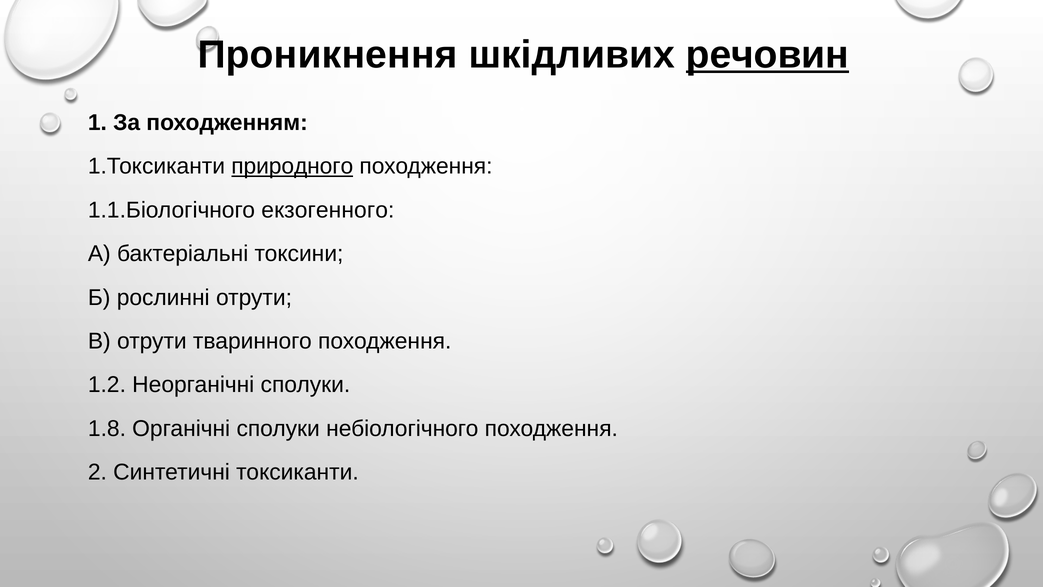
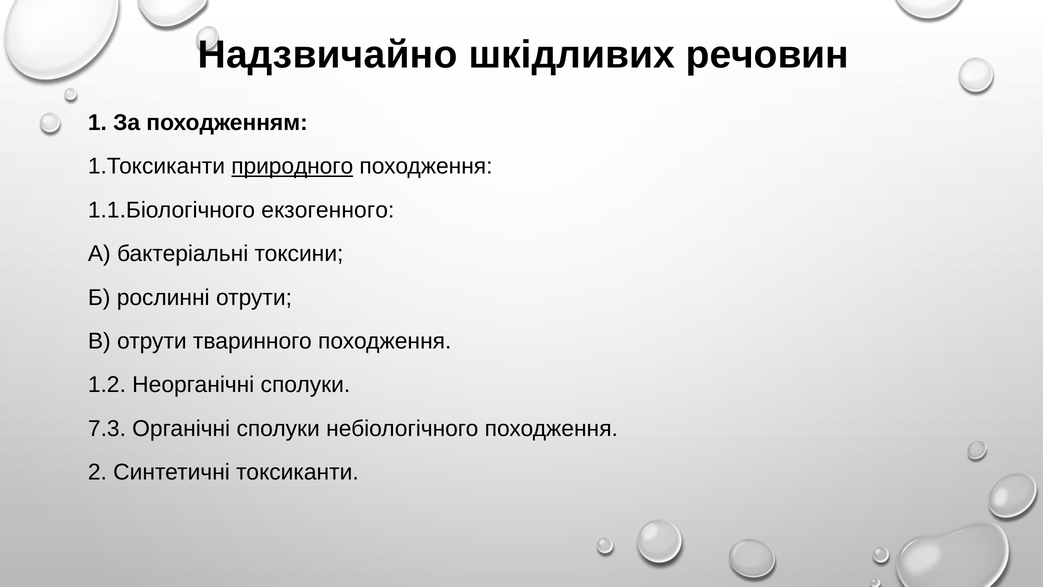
Проникнення: Проникнення -> Надзвичайно
речовин underline: present -> none
1.8: 1.8 -> 7.3
